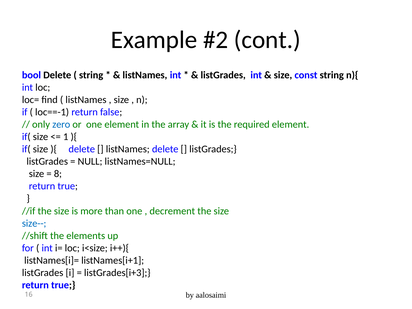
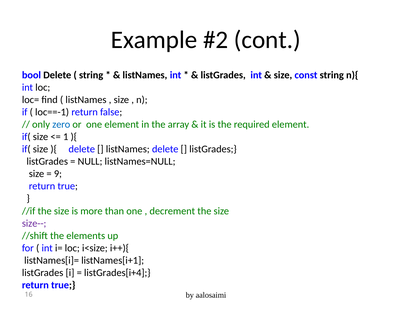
8: 8 -> 9
size-- colour: blue -> purple
listGrades[i+3: listGrades[i+3 -> listGrades[i+4
